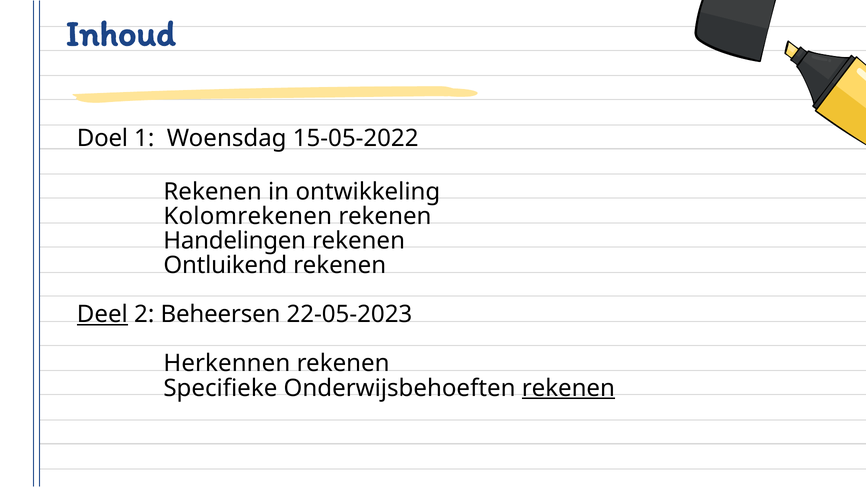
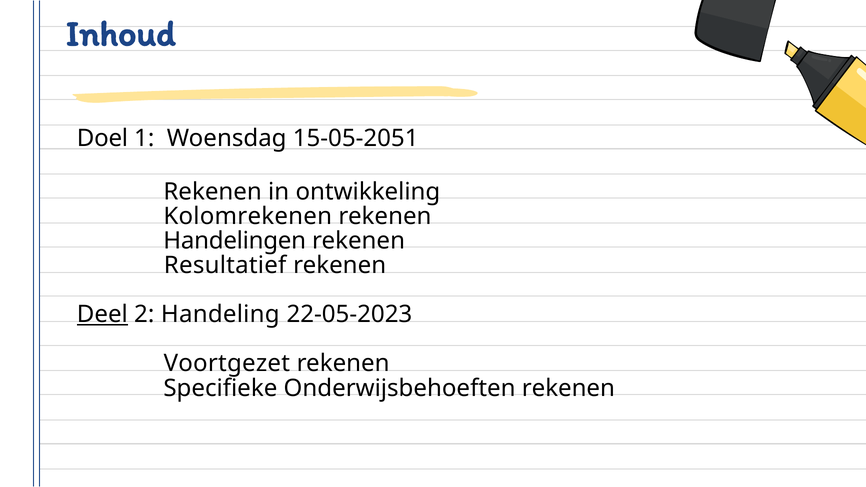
15-05-2022: 15-05-2022 -> 15-05-2051
Ontluikend: Ontluikend -> Resultatief
Beheersen: Beheersen -> Handeling
Herkennen: Herkennen -> Voortgezet
rekenen at (568, 388) underline: present -> none
